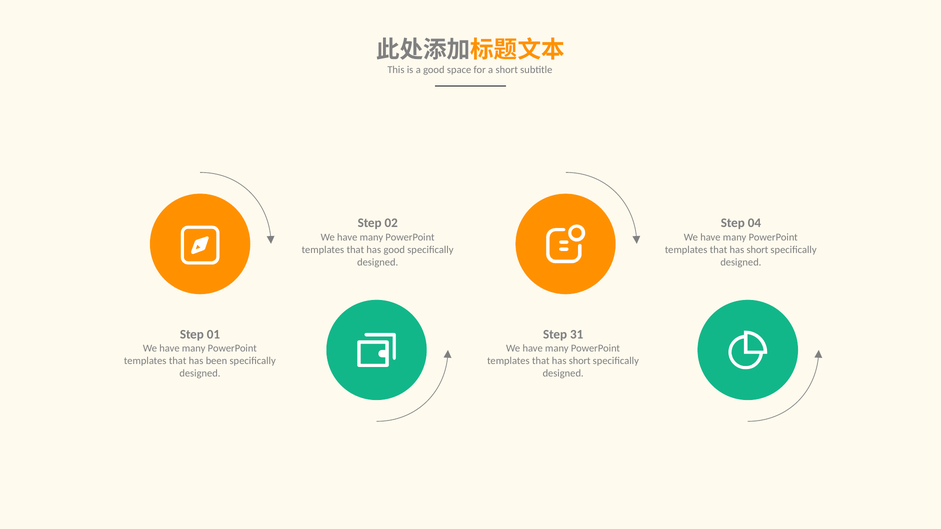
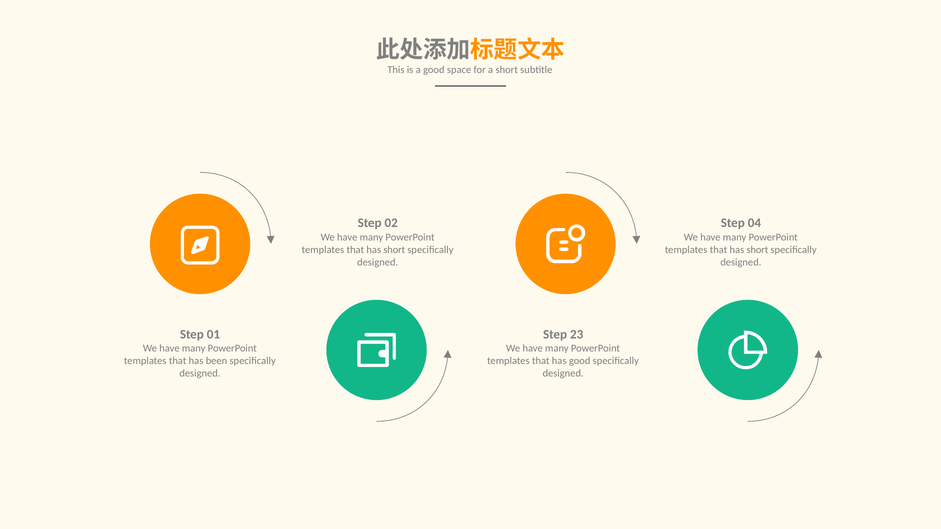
good at (394, 250): good -> short
31: 31 -> 23
short at (580, 361): short -> good
